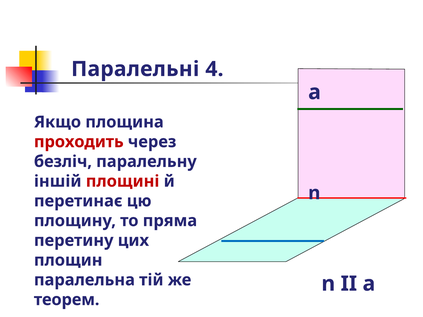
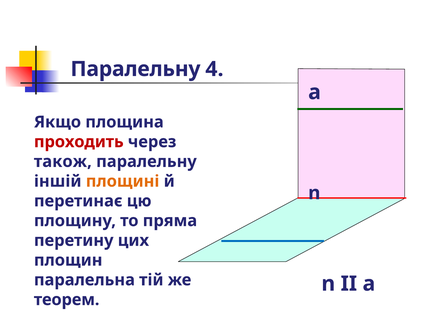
Паралельні at (135, 69): Паралельні -> Паралельну
безліч: безліч -> також
площині colour: red -> orange
